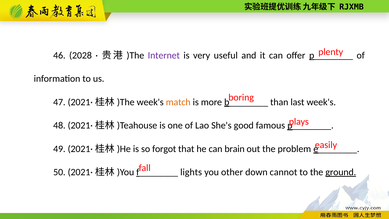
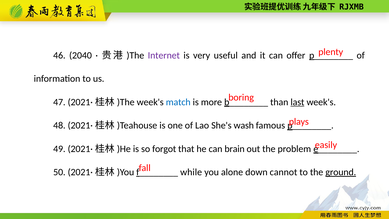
2028: 2028 -> 2040
match colour: orange -> blue
last underline: none -> present
good: good -> wash
lights: lights -> while
other: other -> alone
